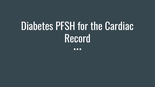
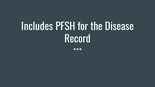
Diabetes: Diabetes -> Includes
Cardiac: Cardiac -> Disease
